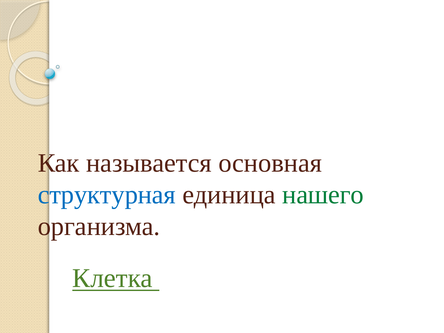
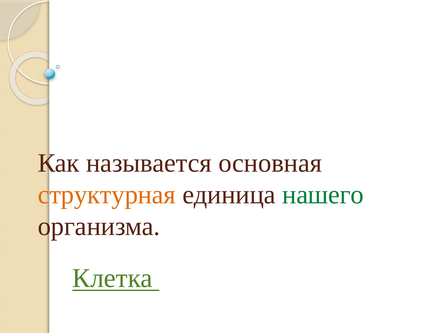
структурная colour: blue -> orange
